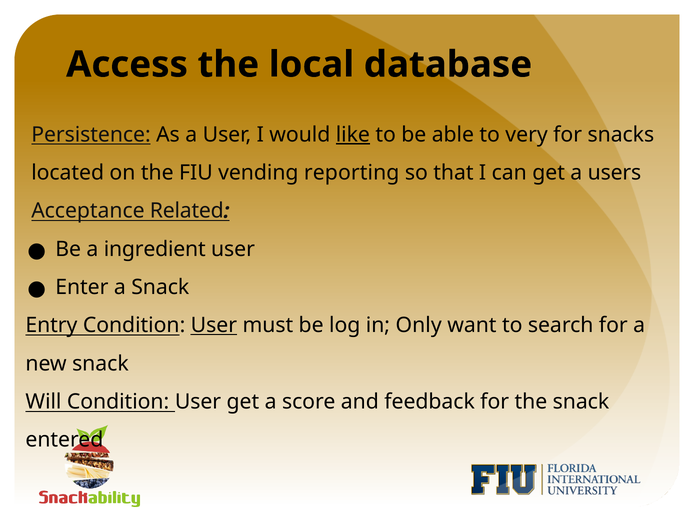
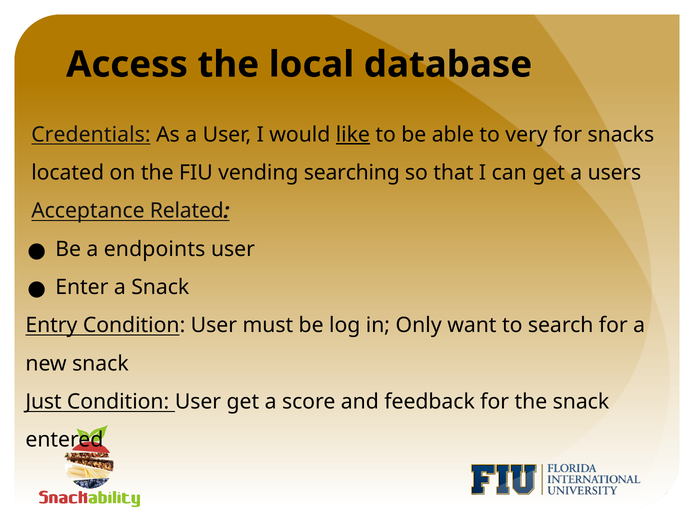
Persistence: Persistence -> Credentials
reporting: reporting -> searching
ingredient: ingredient -> endpoints
User at (214, 325) underline: present -> none
Will: Will -> Just
